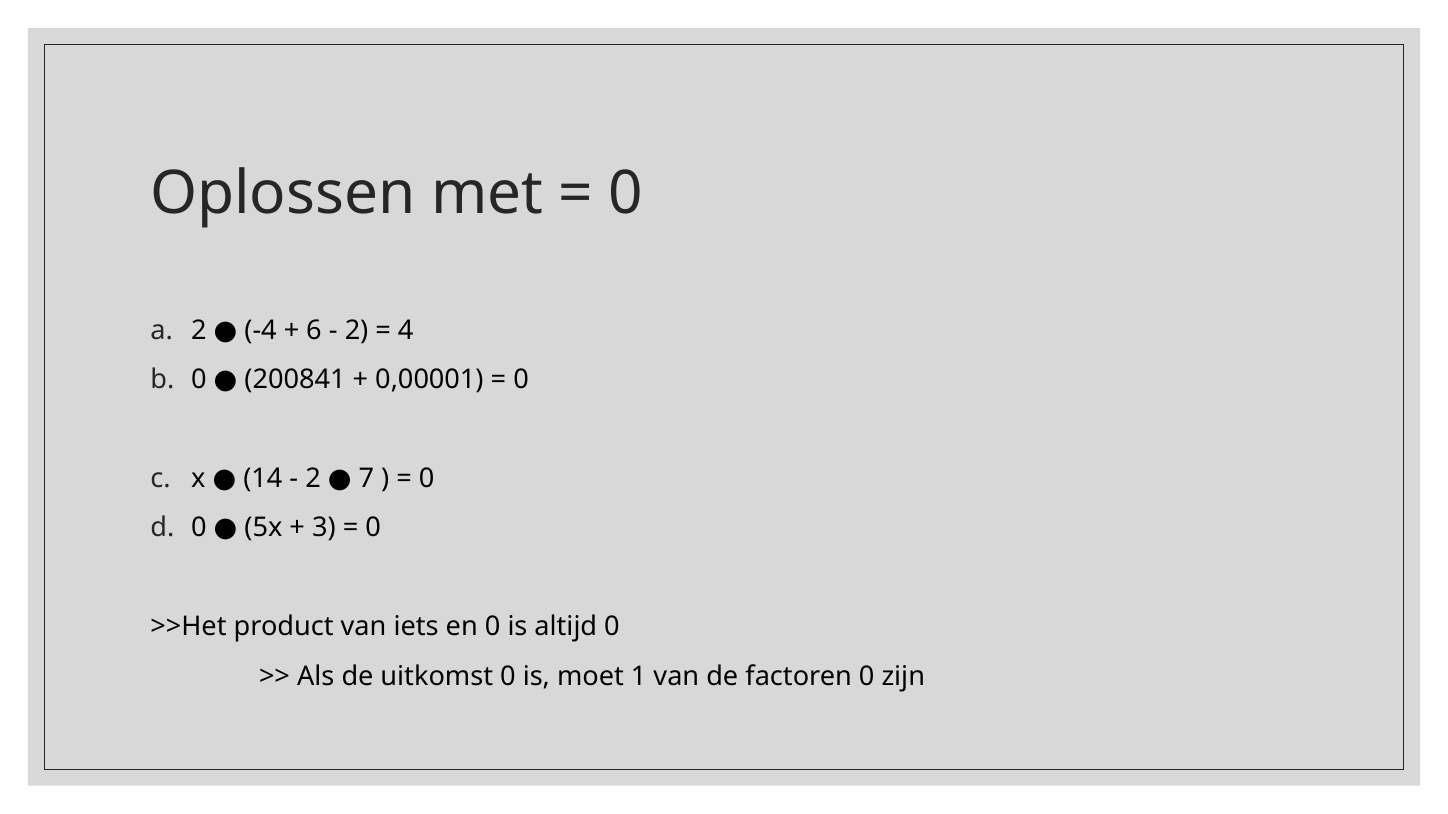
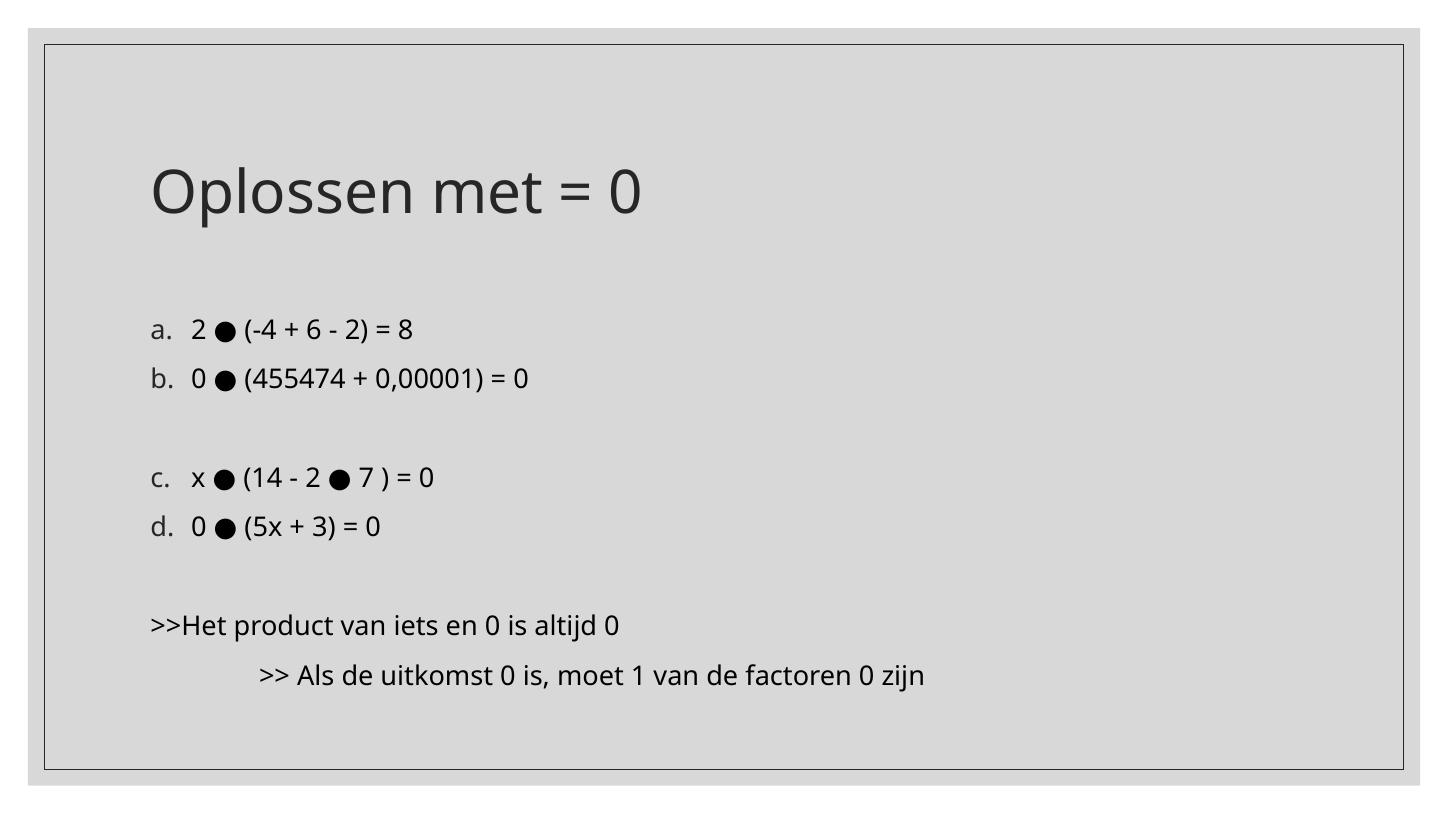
4: 4 -> 8
200841: 200841 -> 455474
